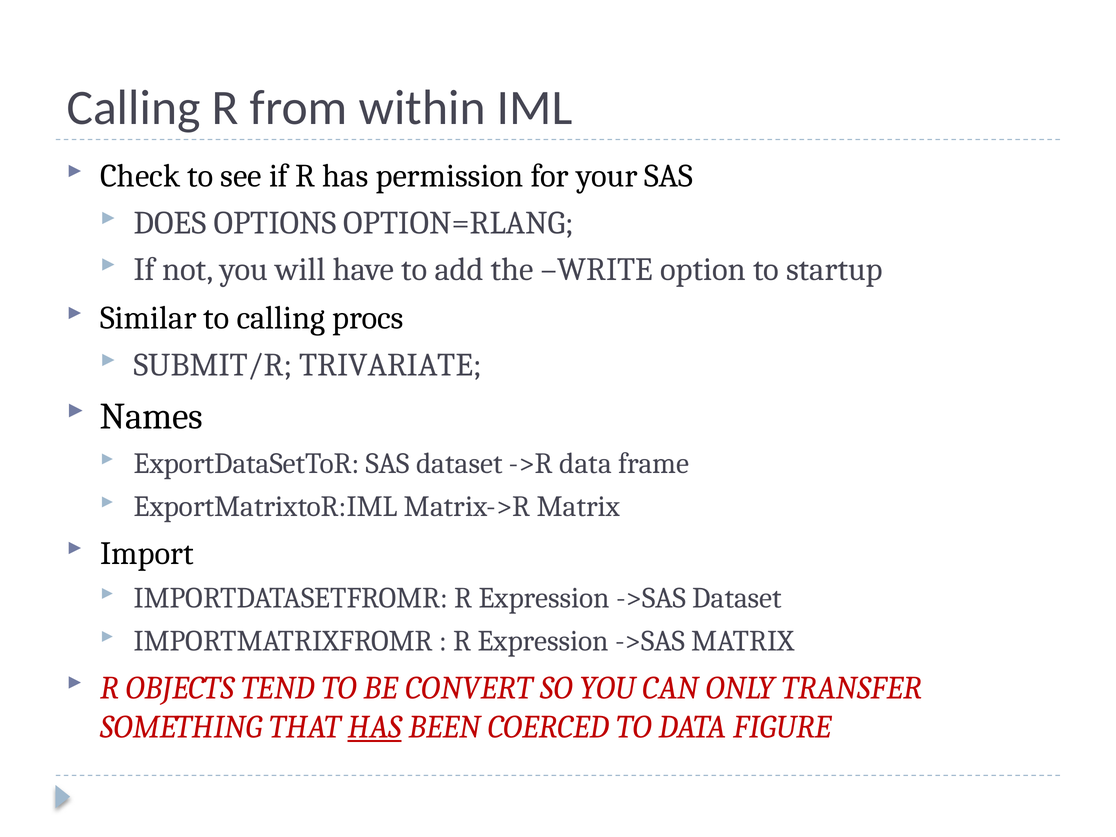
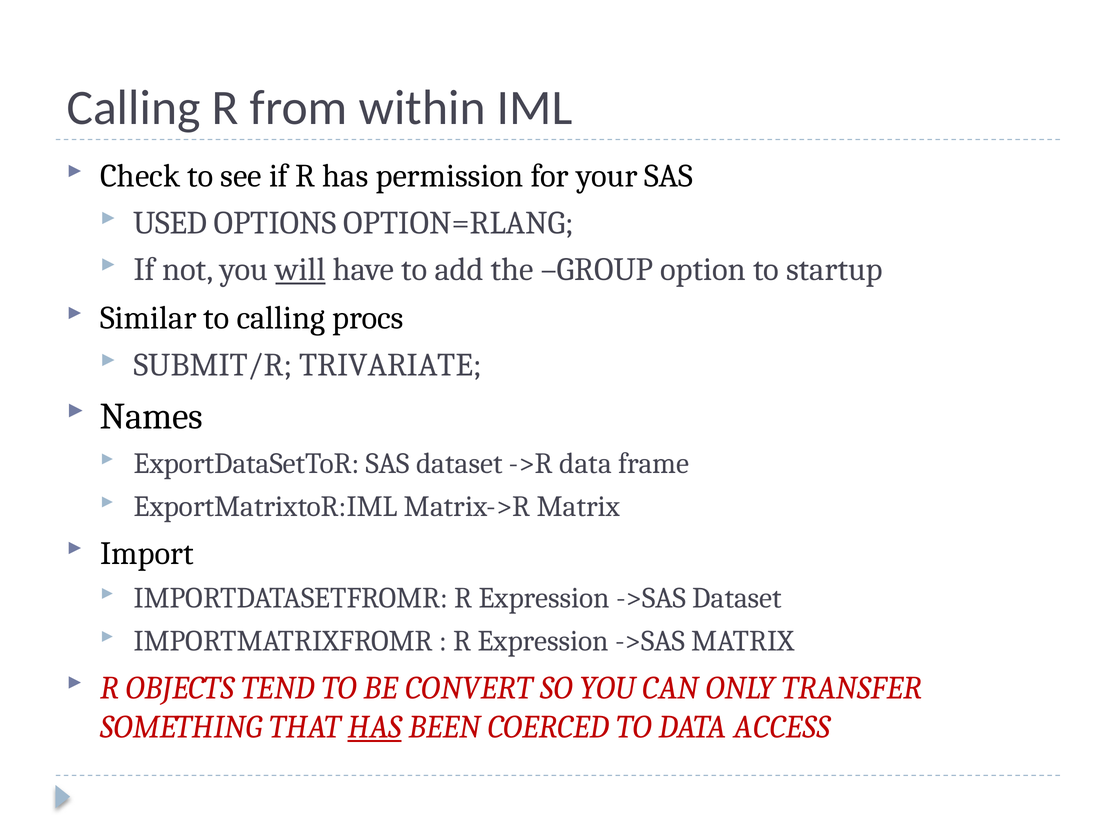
DOES: DOES -> USED
will underline: none -> present
WRITE: WRITE -> GROUP
FIGURE: FIGURE -> ACCESS
